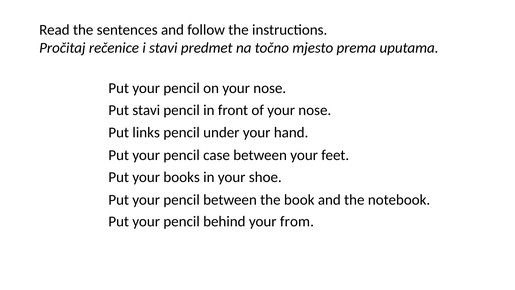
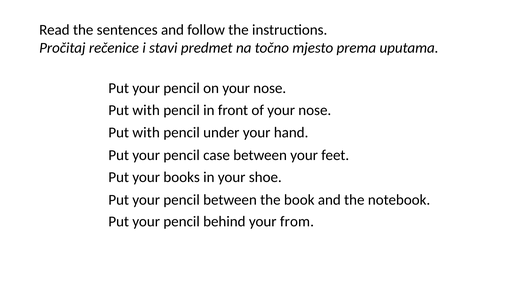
stavi at (146, 110): stavi -> with
links at (146, 132): links -> with
